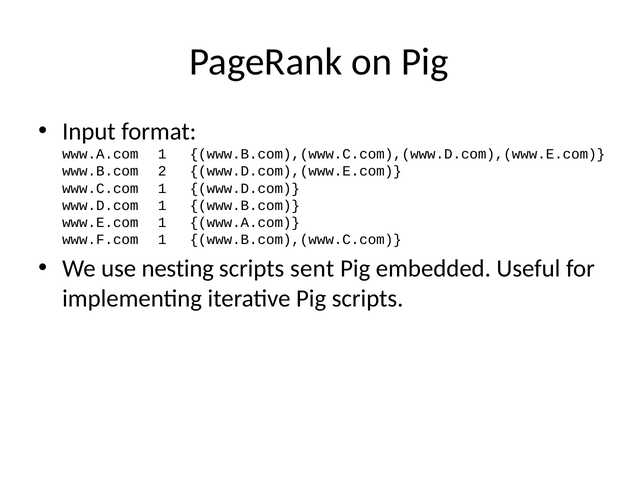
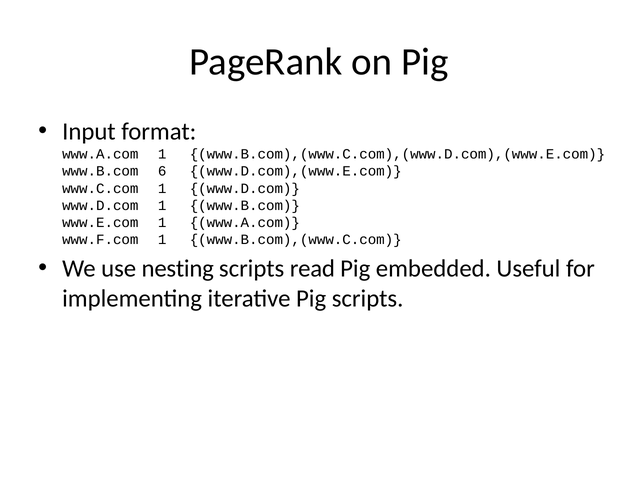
2: 2 -> 6
sent: sent -> read
